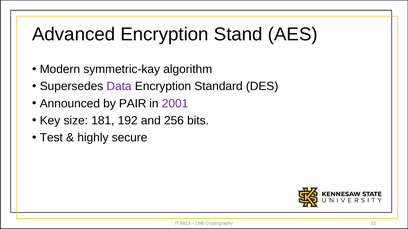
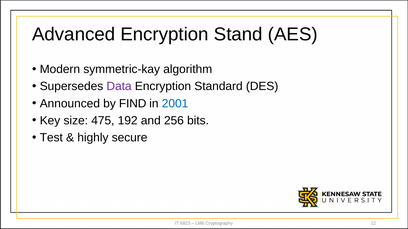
PAIR: PAIR -> FIND
2001 colour: purple -> blue
181: 181 -> 475
